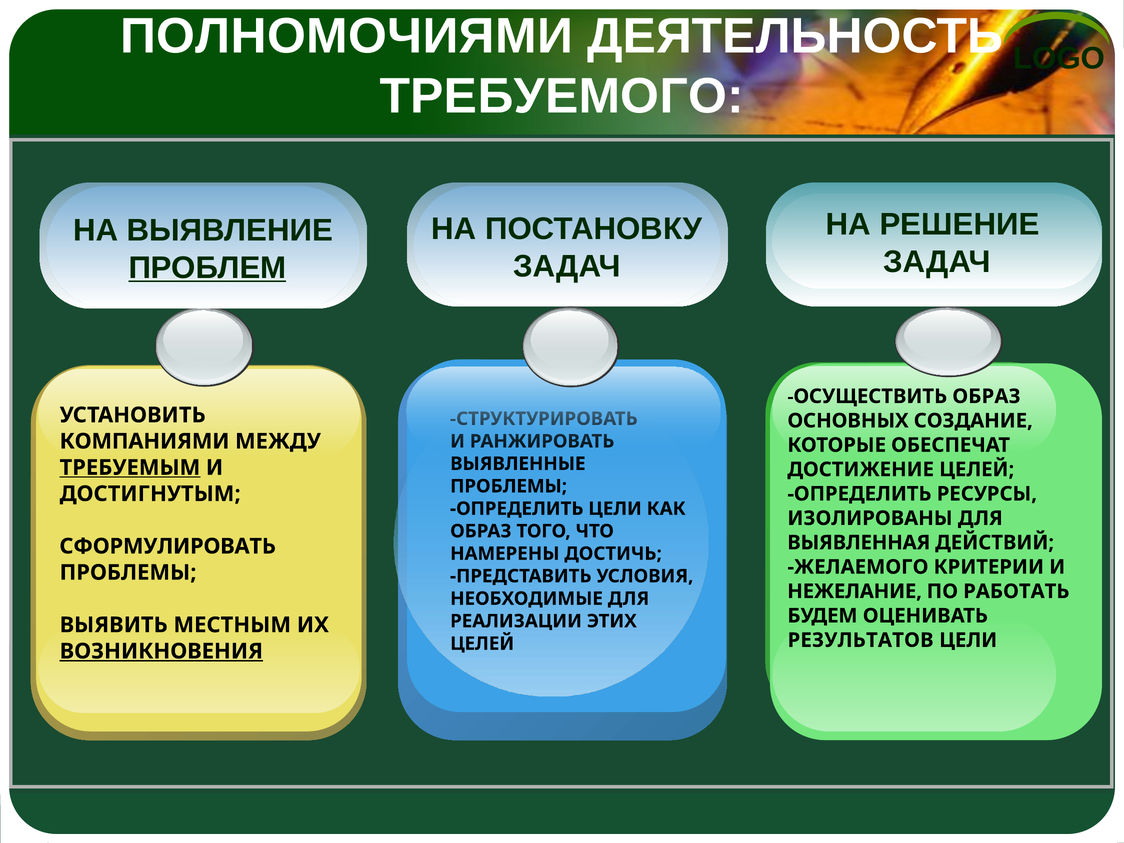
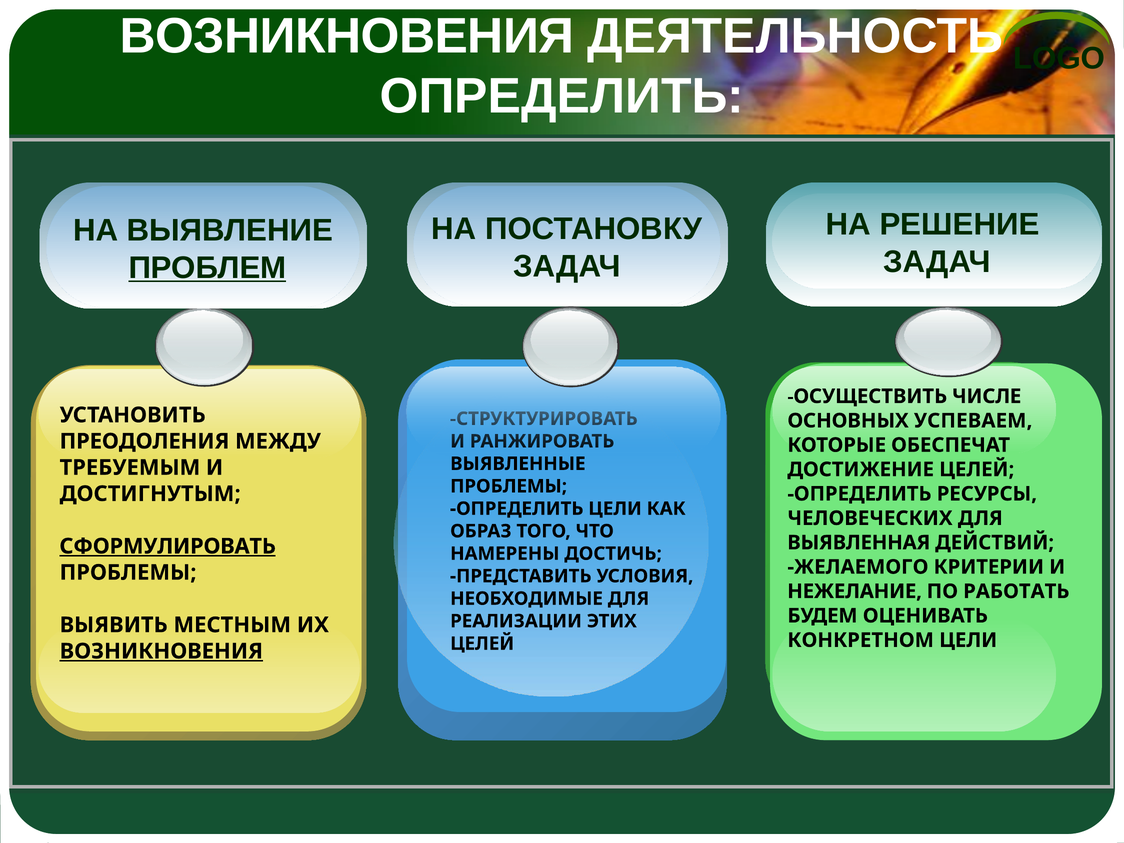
ПОЛНОМОЧИЯМИ at (347, 36): ПОЛНОМОЧИЯМИ -> ВОЗНИКНОВЕНИЯ
ТРЕБУЕМОГО at (562, 96): ТРЕБУЕМОГО -> ОПРЕДЕЛИТЬ
ОСУЩЕСТВИТЬ ОБРАЗ: ОБРАЗ -> ЧИСЛЕ
СОЗДАНИЕ: СОЗДАНИЕ -> УСПЕВАЕМ
КОМПАНИЯМИ: КОМПАНИЯМИ -> ПРЕОДОЛЕНИЯ
ТРЕБУЕМЫМ underline: present -> none
ИЗОЛИРОВАНЫ: ИЗОЛИРОВАНЫ -> ЧЕЛОВЕЧЕСКИХ
СФОРМУЛИРОВАТЬ underline: none -> present
РЕЗУЛЬТАТОВ: РЕЗУЛЬТАТОВ -> КОНКРЕТНОМ
